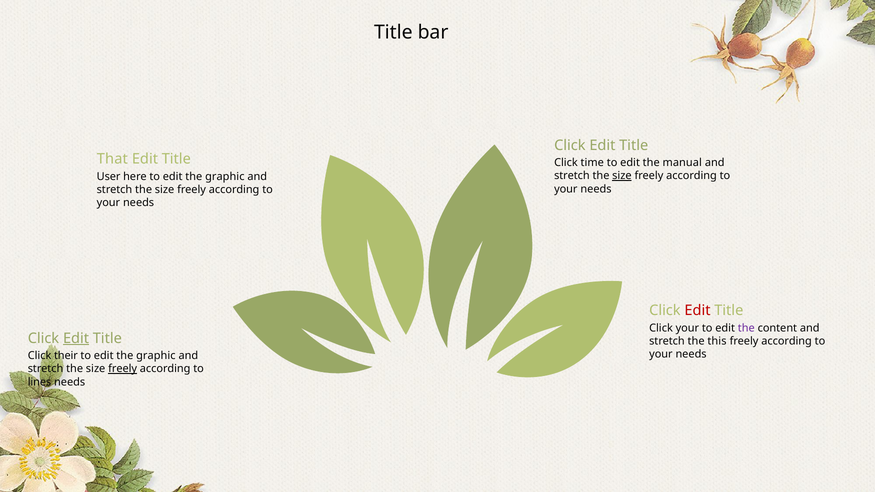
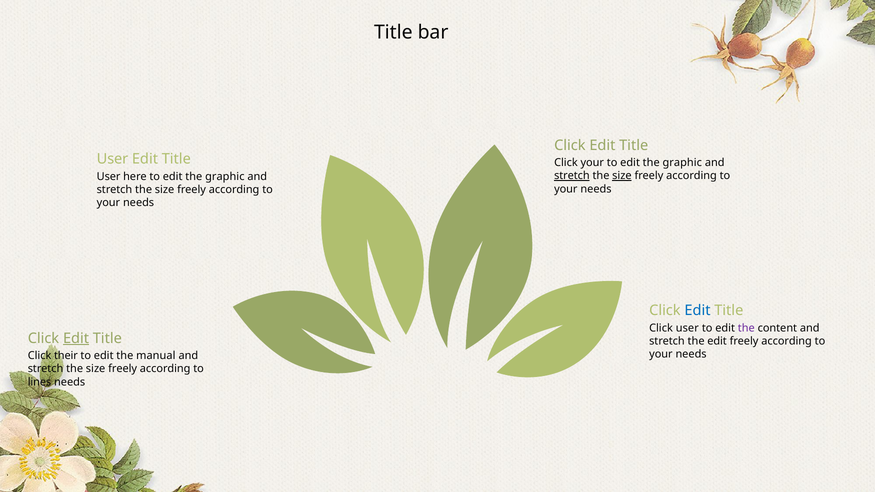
That at (112, 159): That -> User
Click time: time -> your
manual at (682, 163): manual -> graphic
stretch at (572, 176) underline: none -> present
Edit at (698, 311) colour: red -> blue
Click your: your -> user
the this: this -> edit
graphic at (156, 356): graphic -> manual
freely at (123, 369) underline: present -> none
